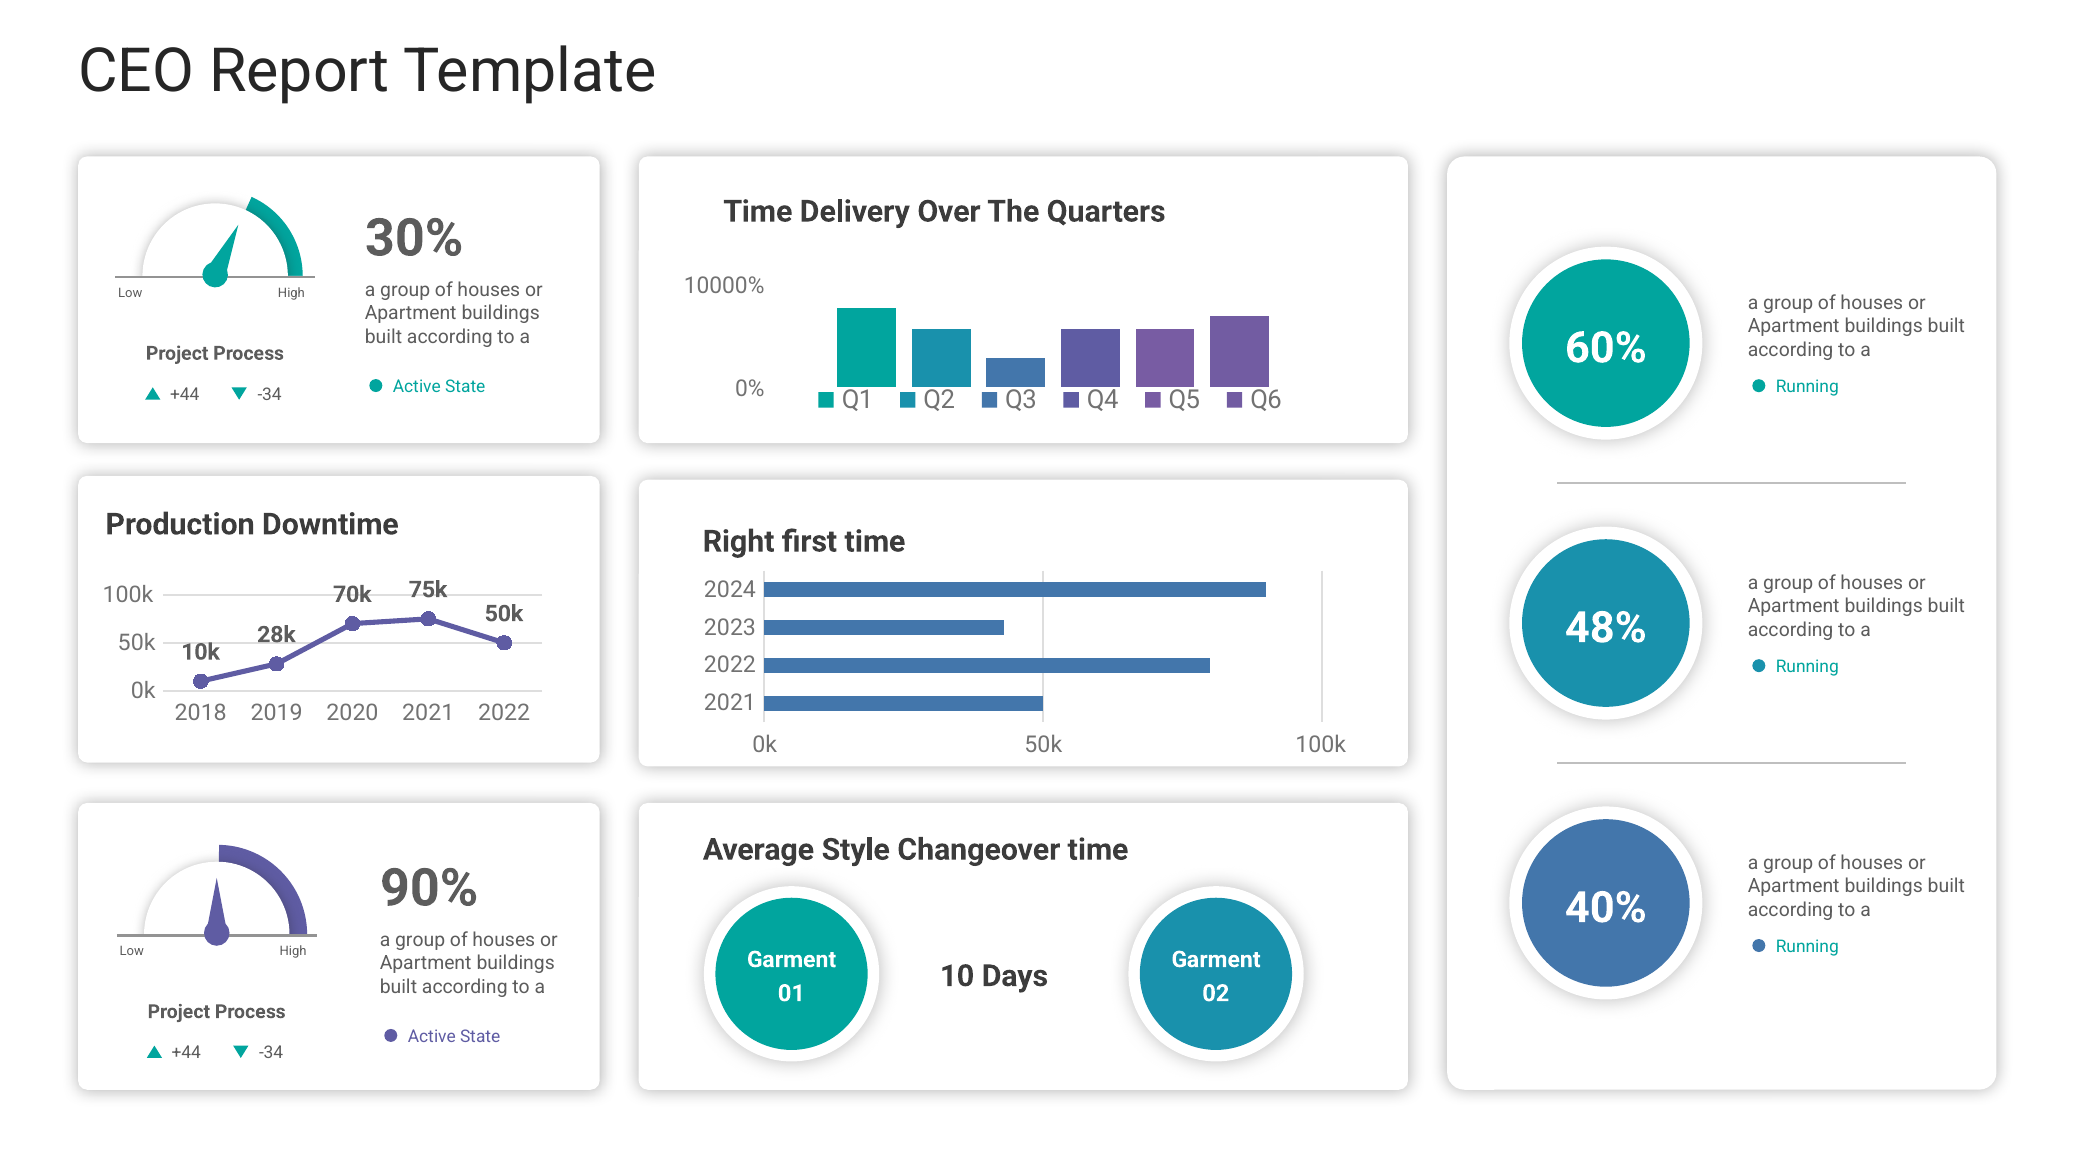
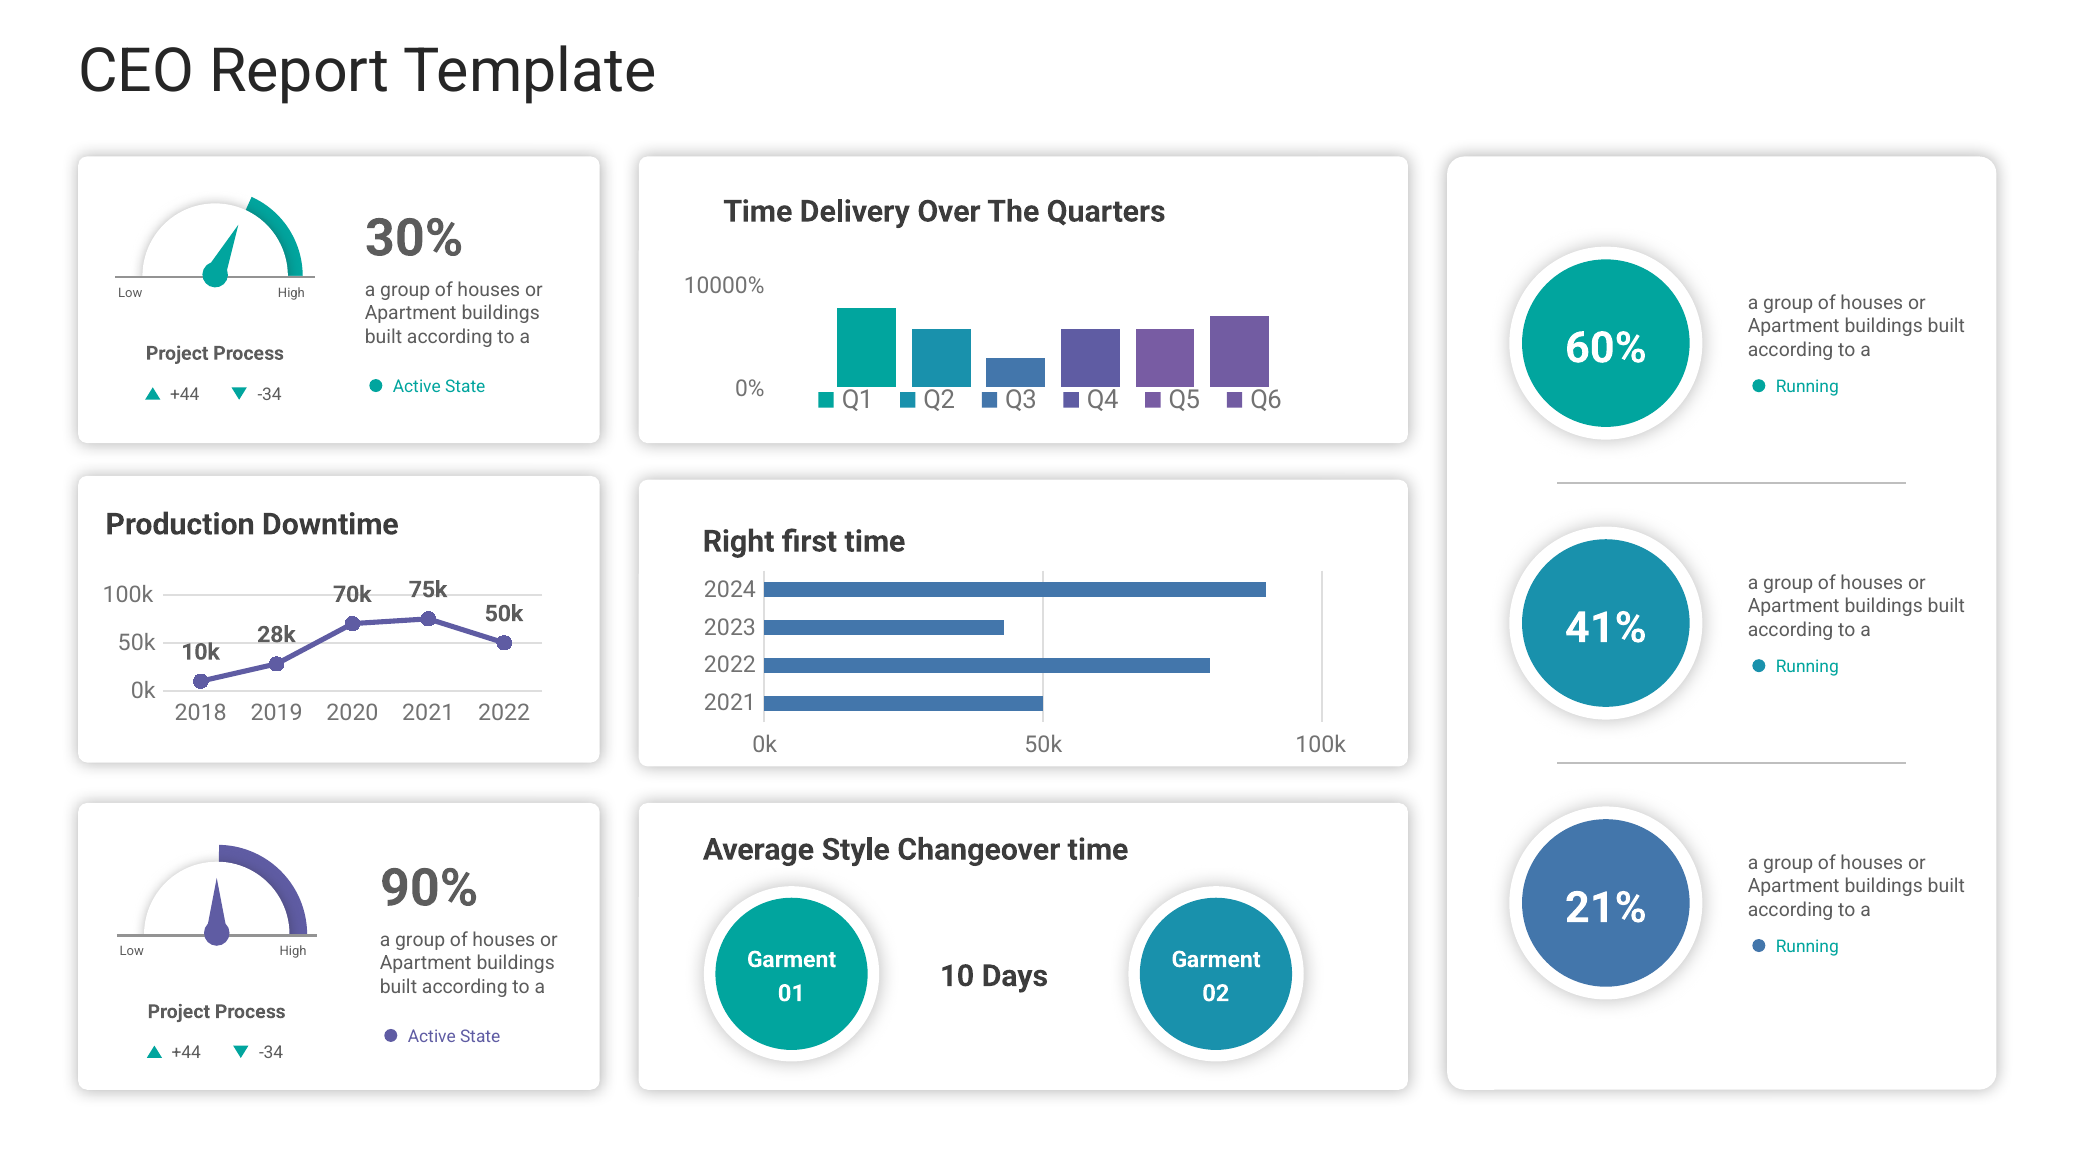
48%: 48% -> 41%
40%: 40% -> 21%
